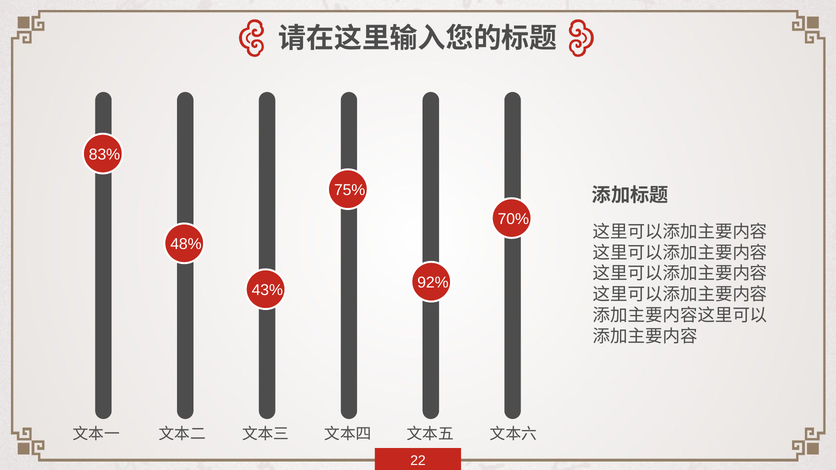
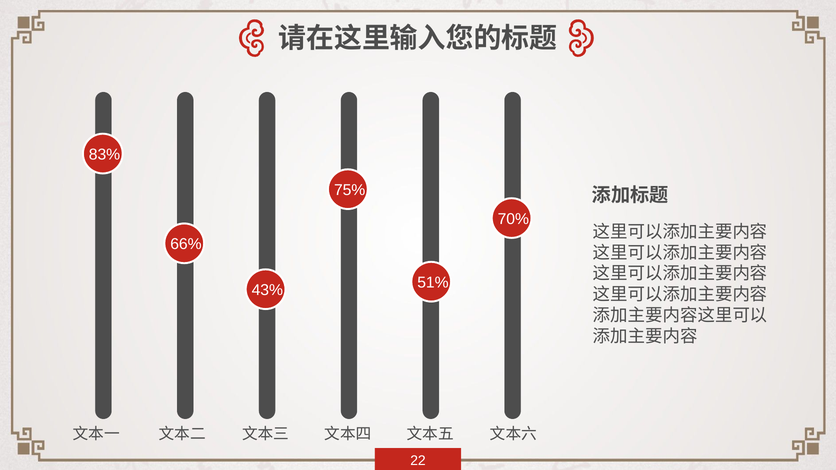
48%: 48% -> 66%
92%: 92% -> 51%
